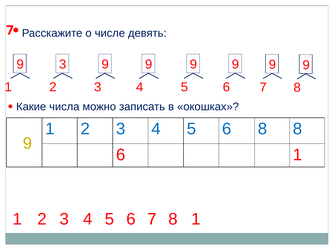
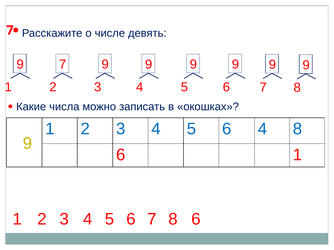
3 at (63, 65): 3 -> 7
6 8: 8 -> 4
1 at (196, 220): 1 -> 6
